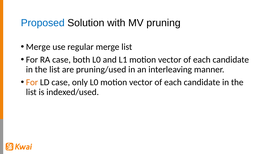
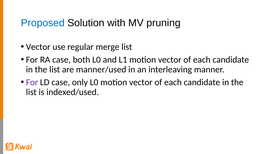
Merge at (38, 47): Merge -> Vector
pruning/used: pruning/used -> manner/used
For at (32, 82) colour: orange -> purple
